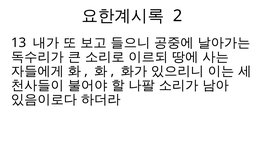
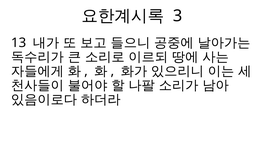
2: 2 -> 3
